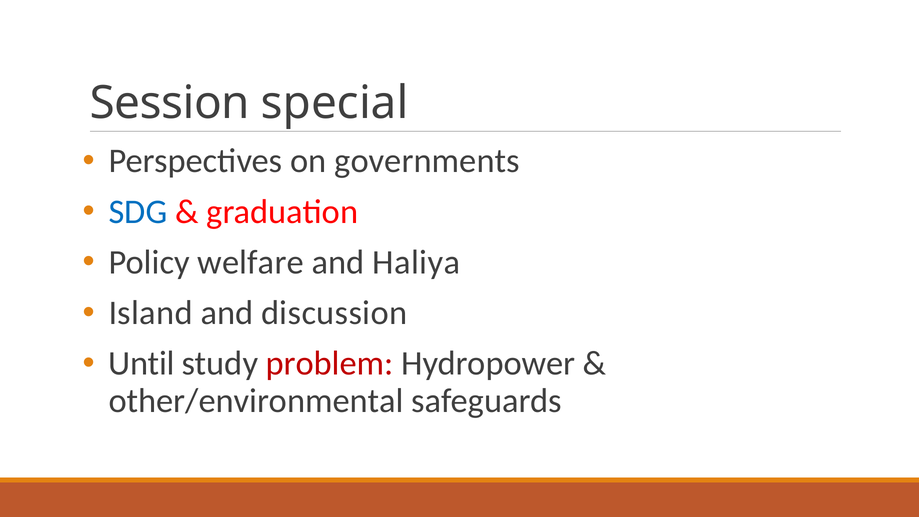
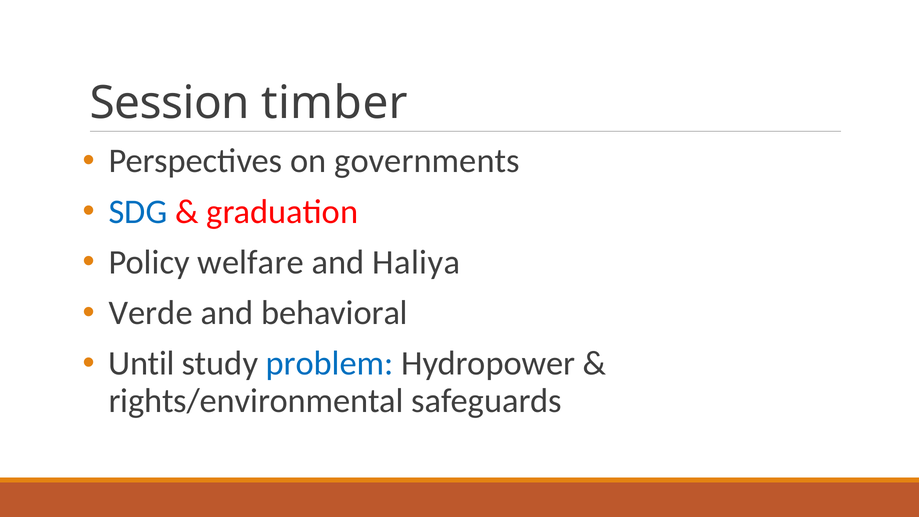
special: special -> timber
Island: Island -> Verde
discussion: discussion -> behavioral
problem colour: red -> blue
other/environmental: other/environmental -> rights/environmental
